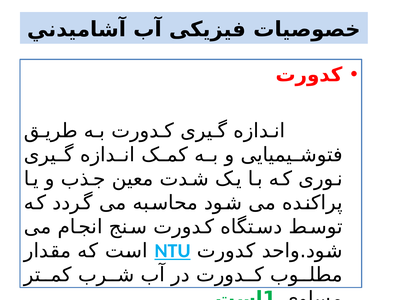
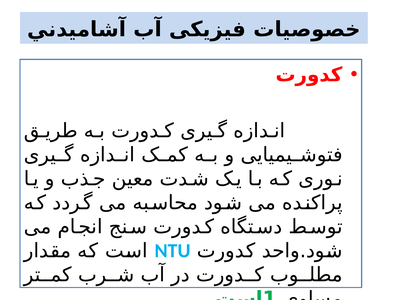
NTU underline: present -> none
